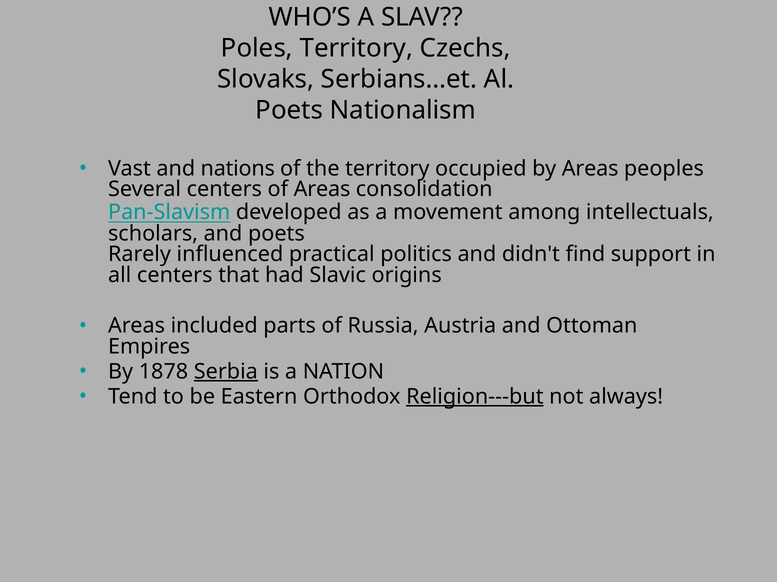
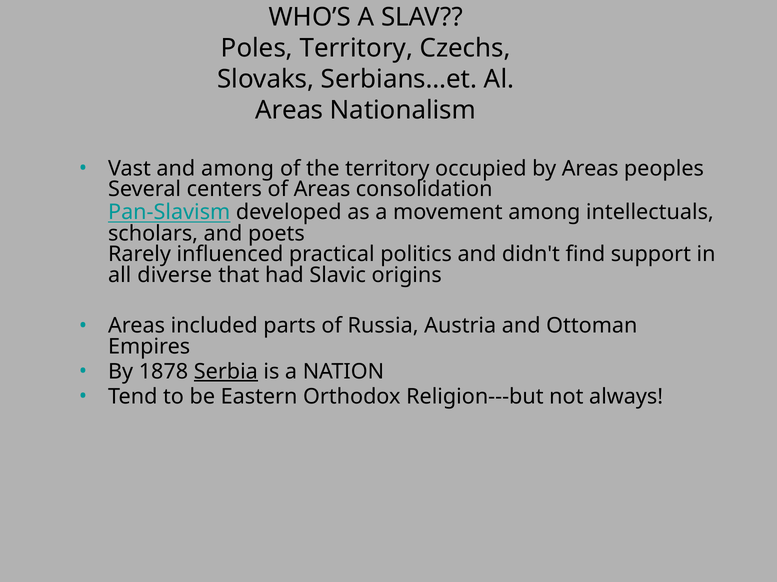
Poets at (289, 111): Poets -> Areas
and nations: nations -> among
all centers: centers -> diverse
Religion---but underline: present -> none
